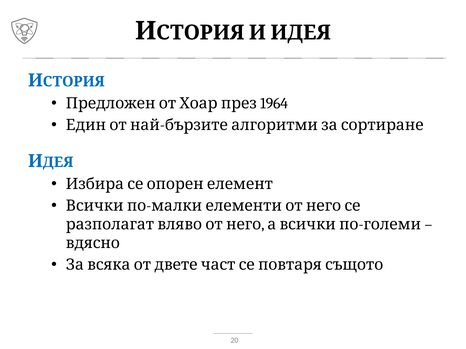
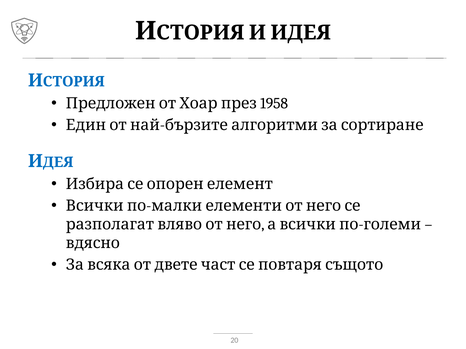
1964: 1964 -> 1958
